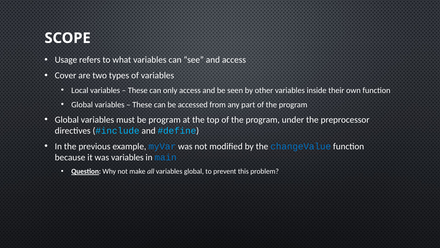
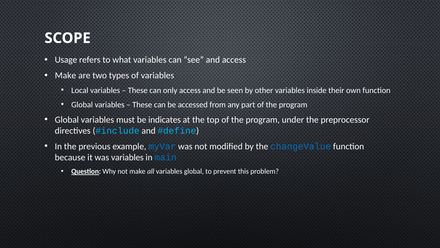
Cover at (66, 75): Cover -> Make
be program: program -> indicates
